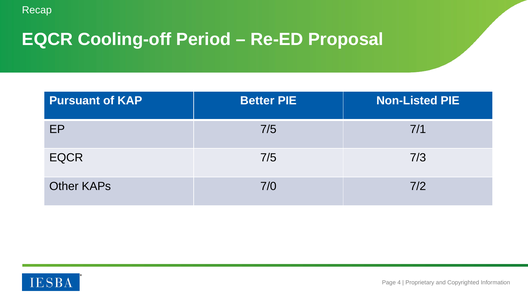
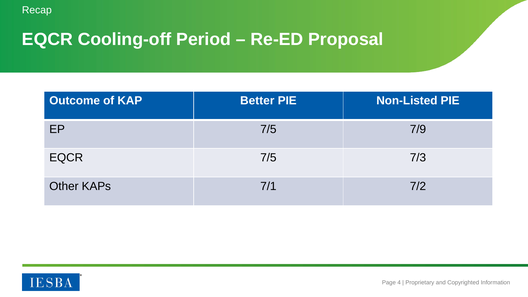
Pursuant: Pursuant -> Outcome
7/1: 7/1 -> 7/9
7/0: 7/0 -> 7/1
